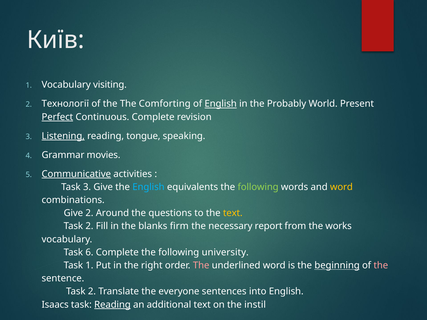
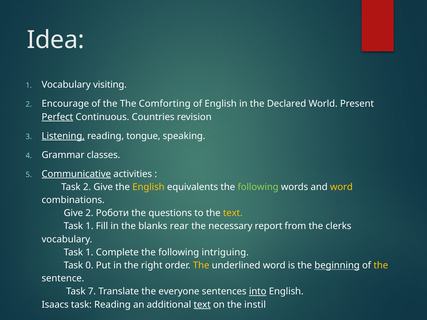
Київ: Київ -> Idea
Технології: Технології -> Encourage
English at (221, 104) underline: present -> none
Probably: Probably -> Declared
Continuous Complete: Complete -> Countries
movies: movies -> classes
Task 3: 3 -> 2
English at (148, 187) colour: light blue -> yellow
Around: Around -> Роботи
2 at (89, 226): 2 -> 1
firm: firm -> rear
works: works -> clerks
6 at (89, 253): 6 -> 1
university: university -> intriguing
Task 1: 1 -> 0
The at (201, 266) colour: pink -> yellow
the at (381, 266) colour: pink -> yellow
2 at (92, 292): 2 -> 7
into underline: none -> present
Reading at (112, 305) underline: present -> none
text at (202, 305) underline: none -> present
